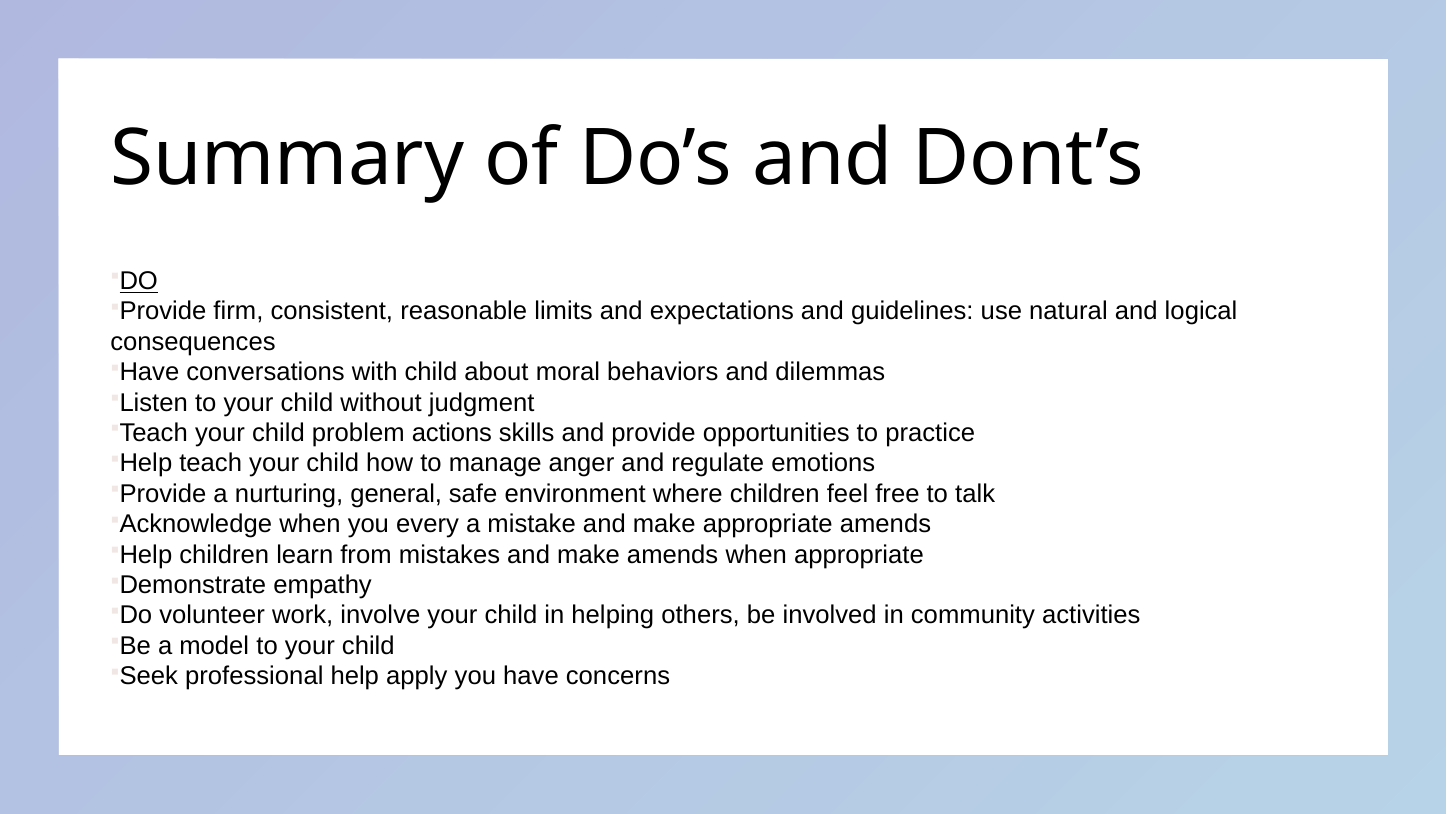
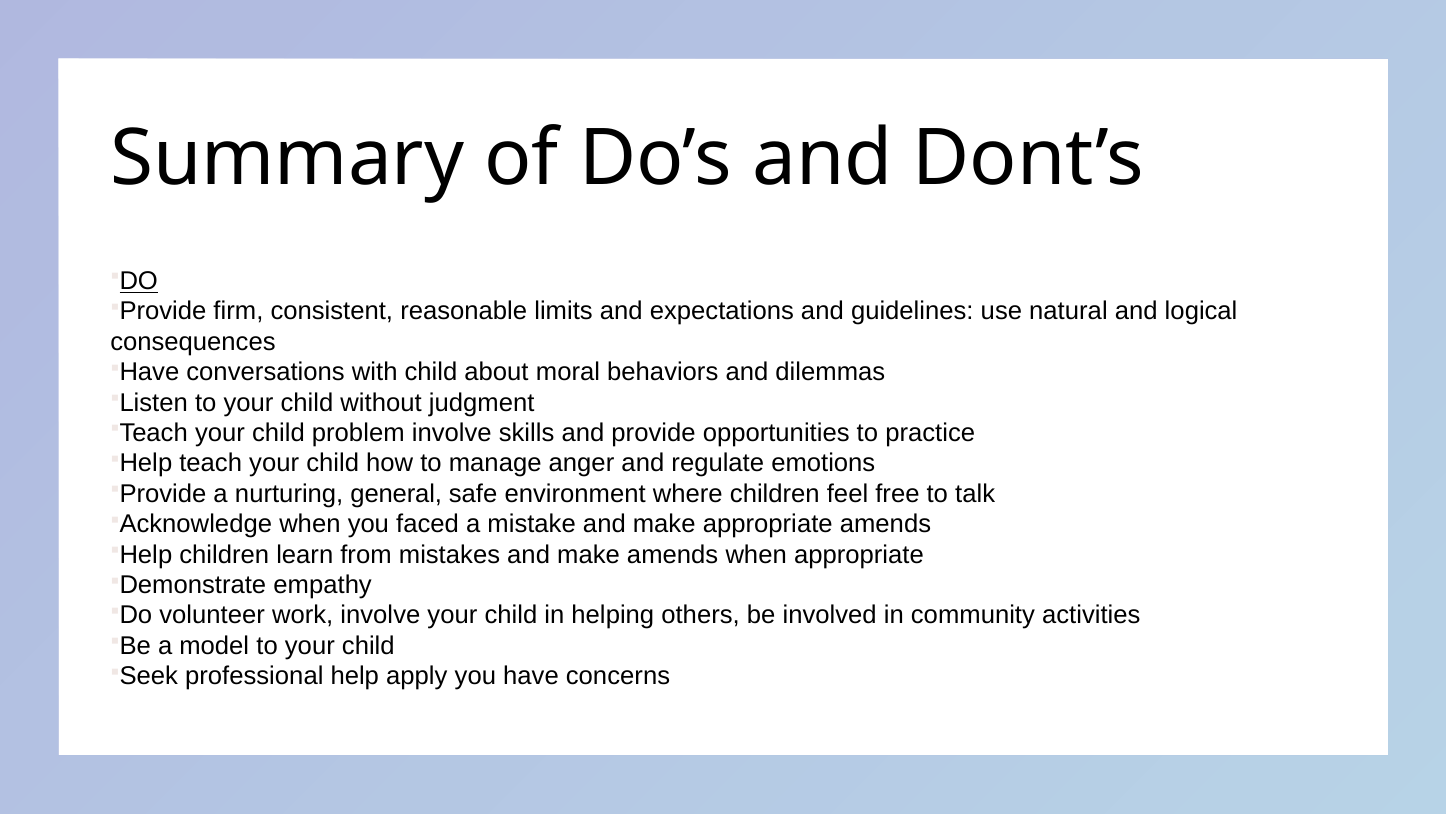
problem actions: actions -> involve
every: every -> faced
